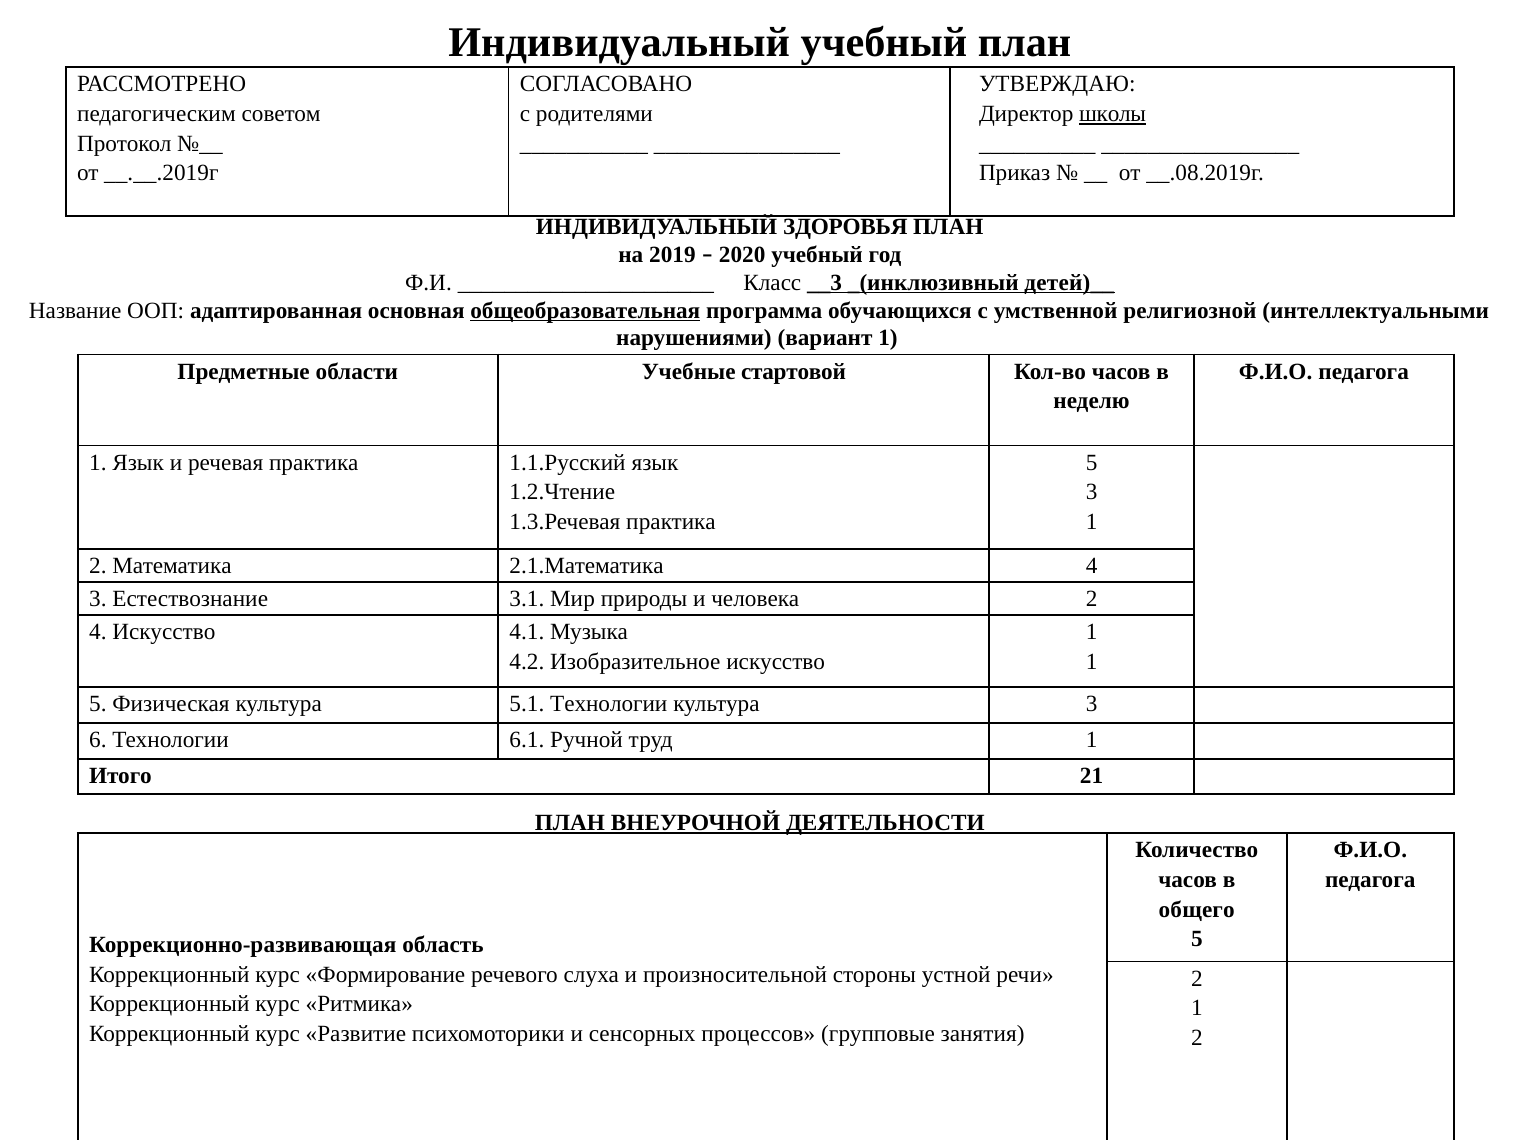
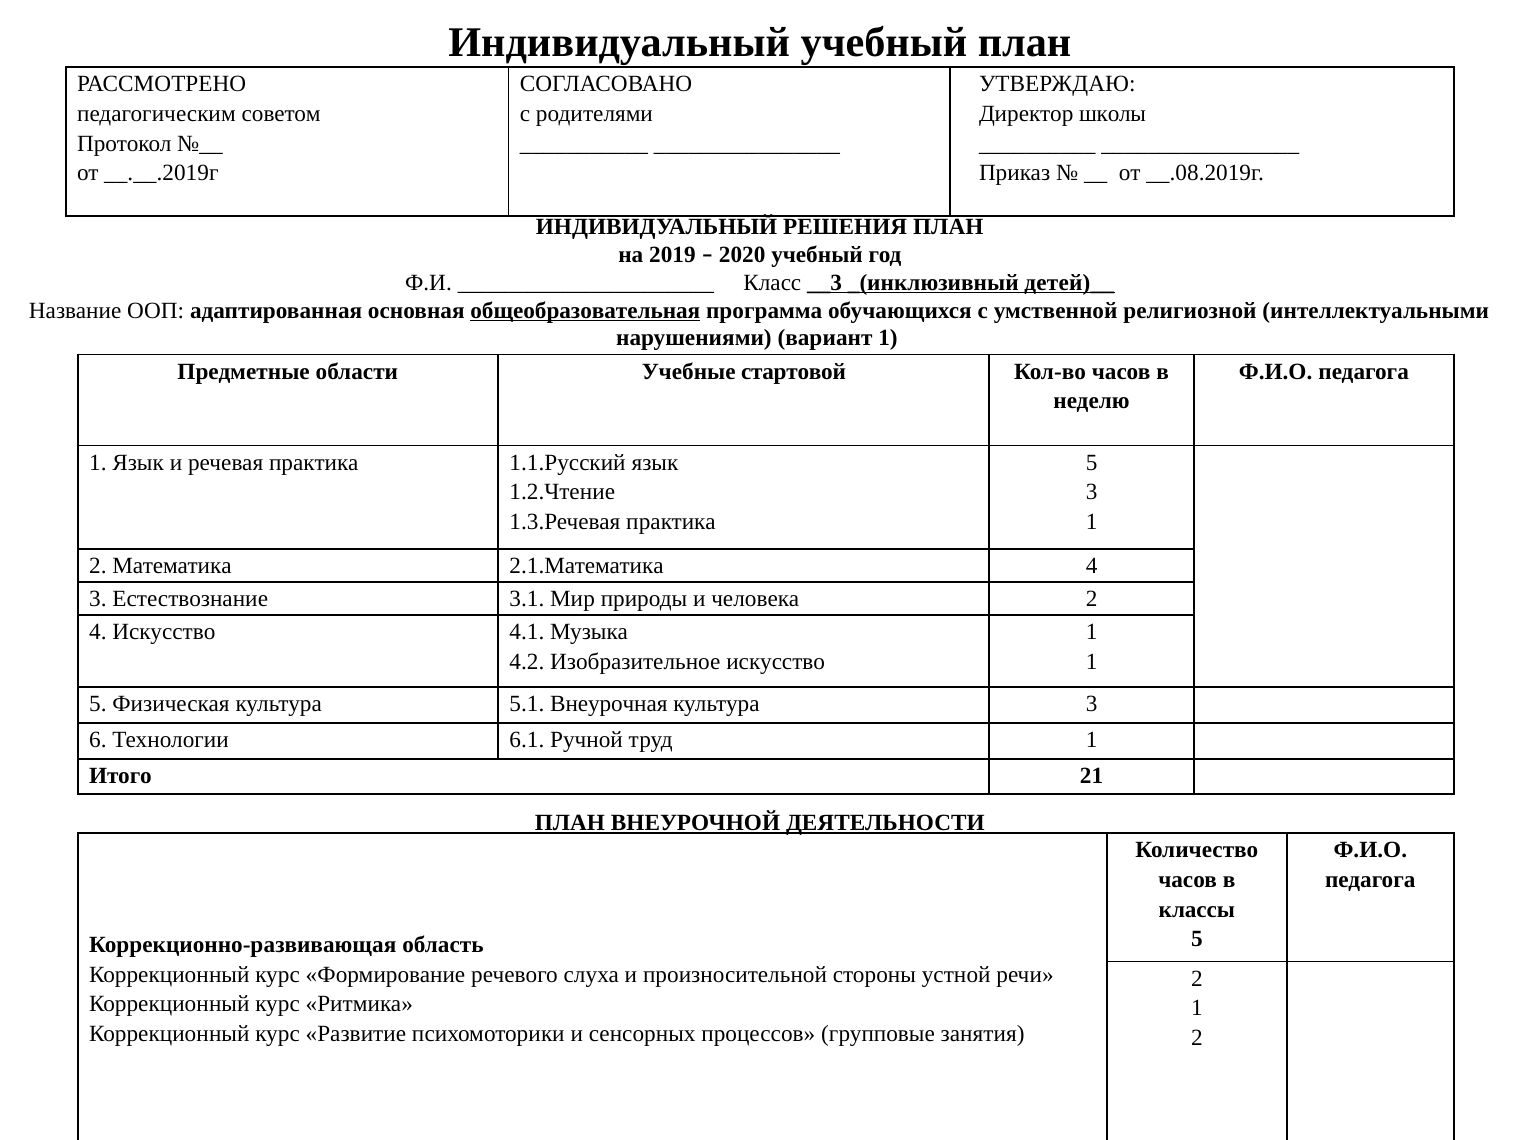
школы underline: present -> none
ЗДОРОВЬЯ: ЗДОРОВЬЯ -> РЕШЕНИЯ
5.1 Технологии: Технологии -> Внеурочная
общего: общего -> классы
